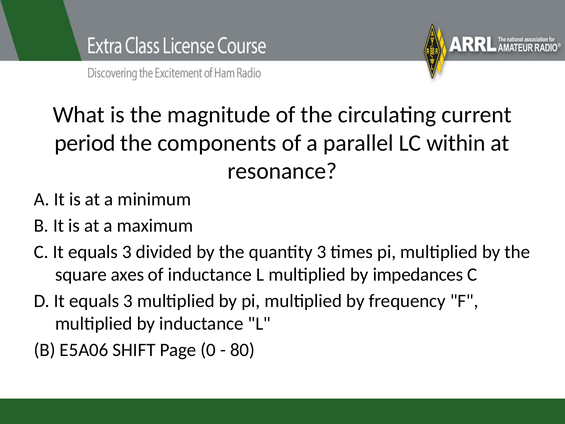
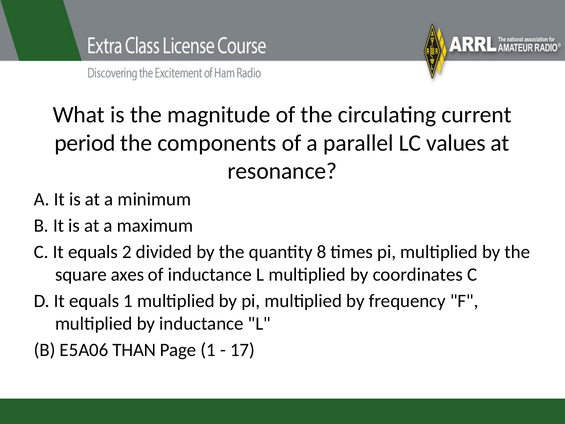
within: within -> values
C It equals 3: 3 -> 2
quantity 3: 3 -> 8
impedances: impedances -> coordinates
D It equals 3: 3 -> 1
SHIFT: SHIFT -> THAN
Page 0: 0 -> 1
80: 80 -> 17
